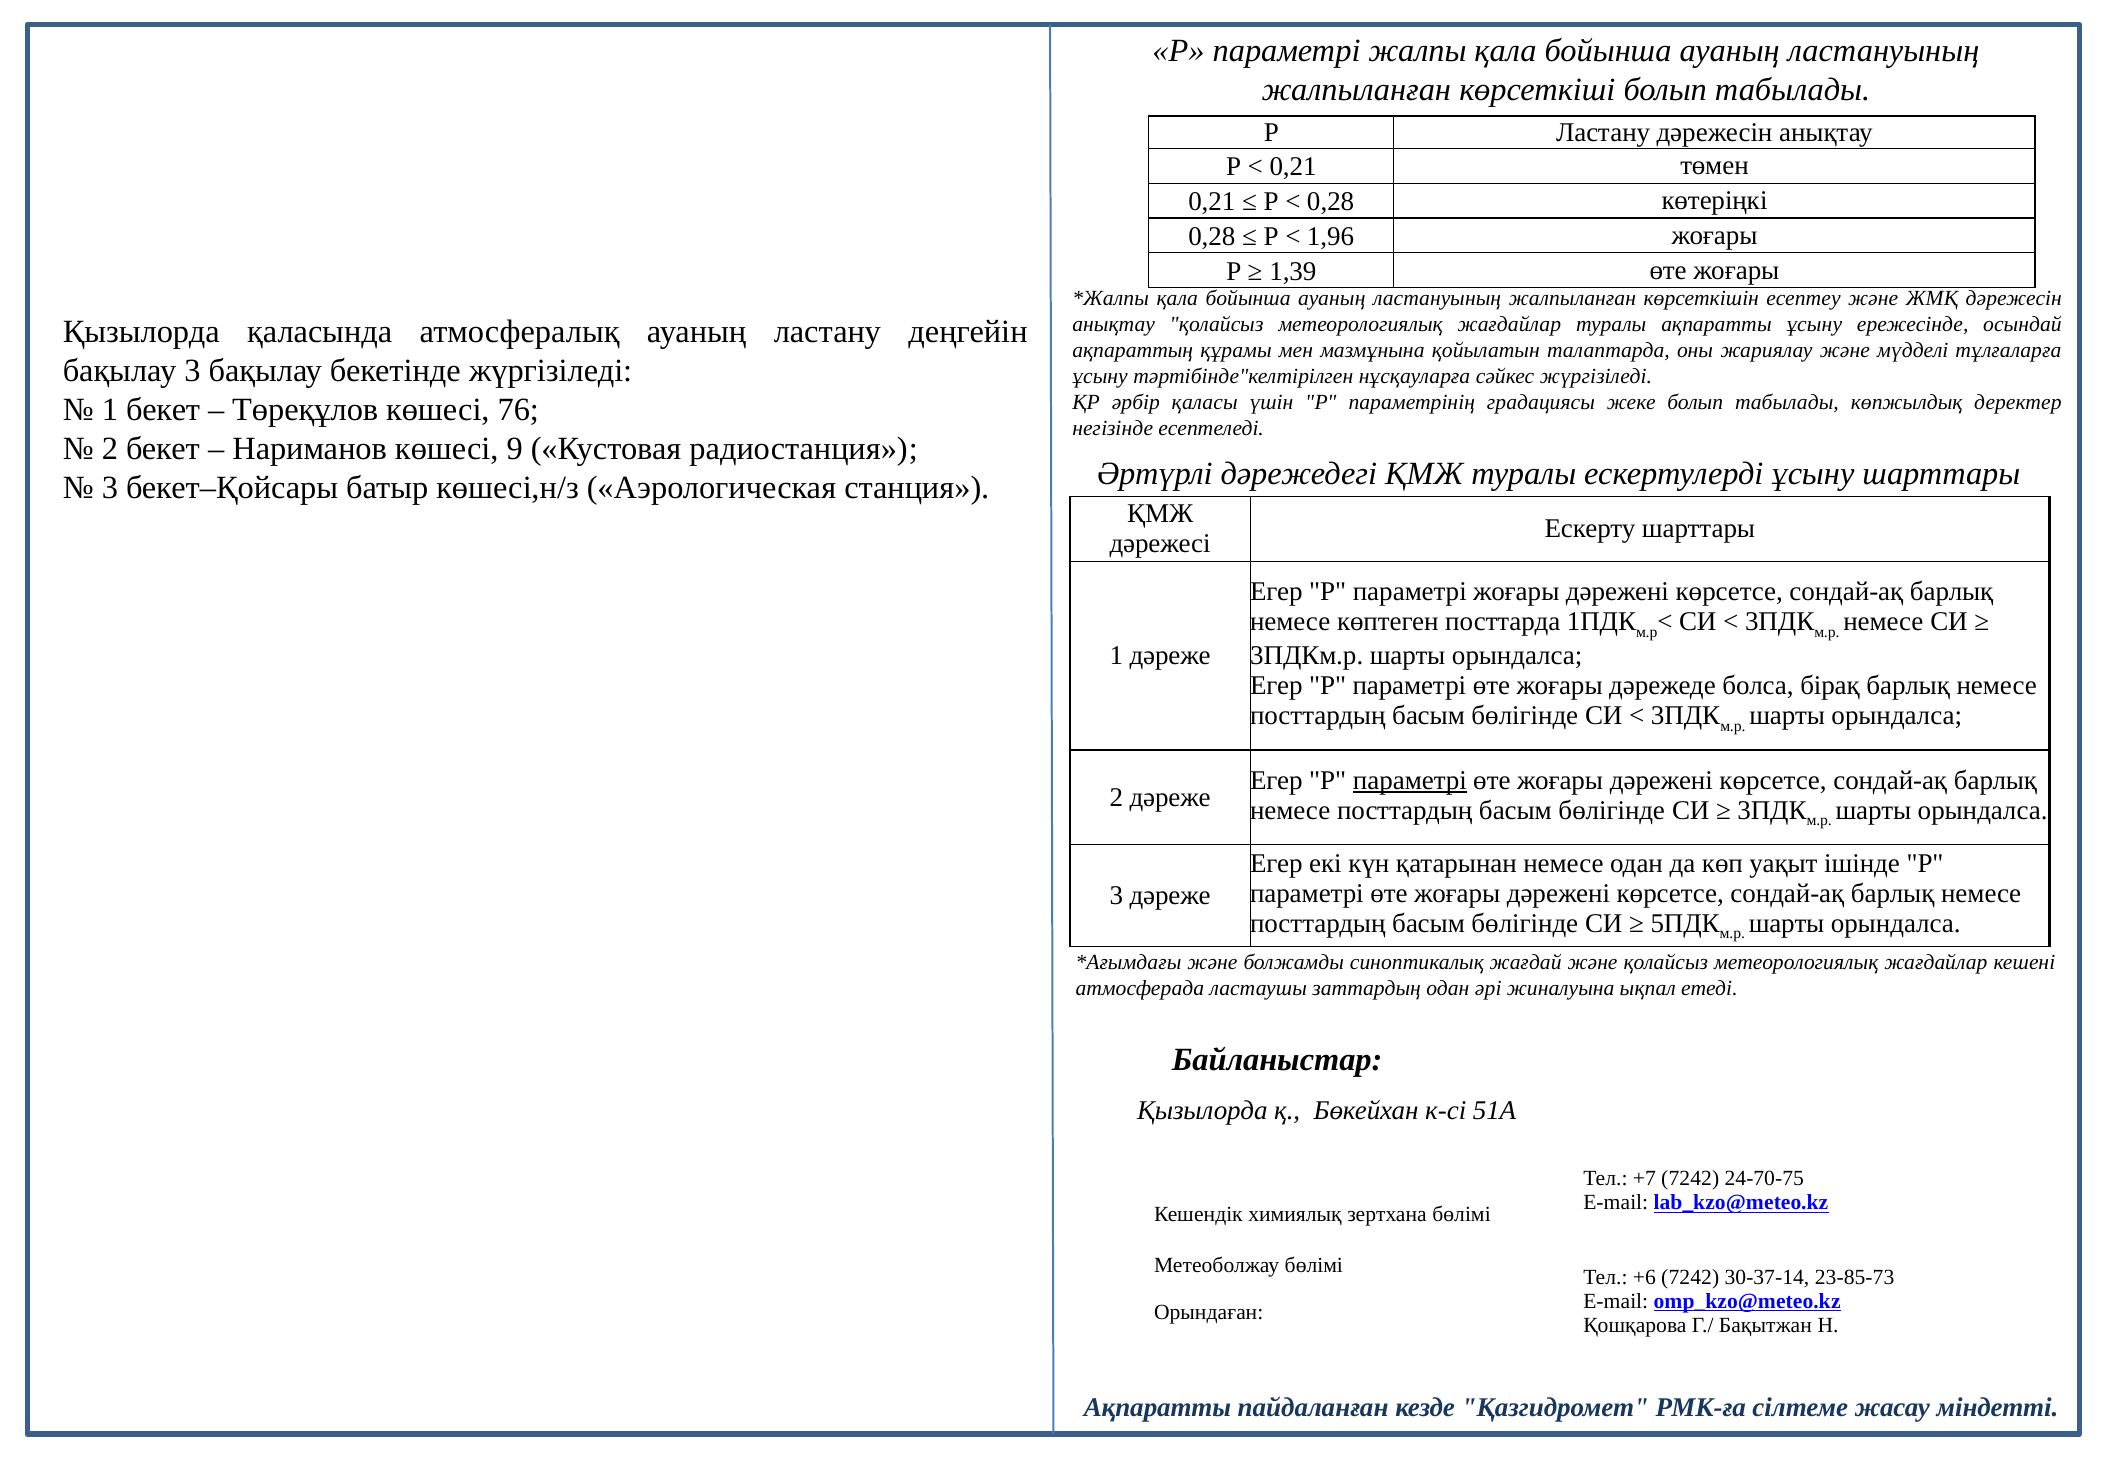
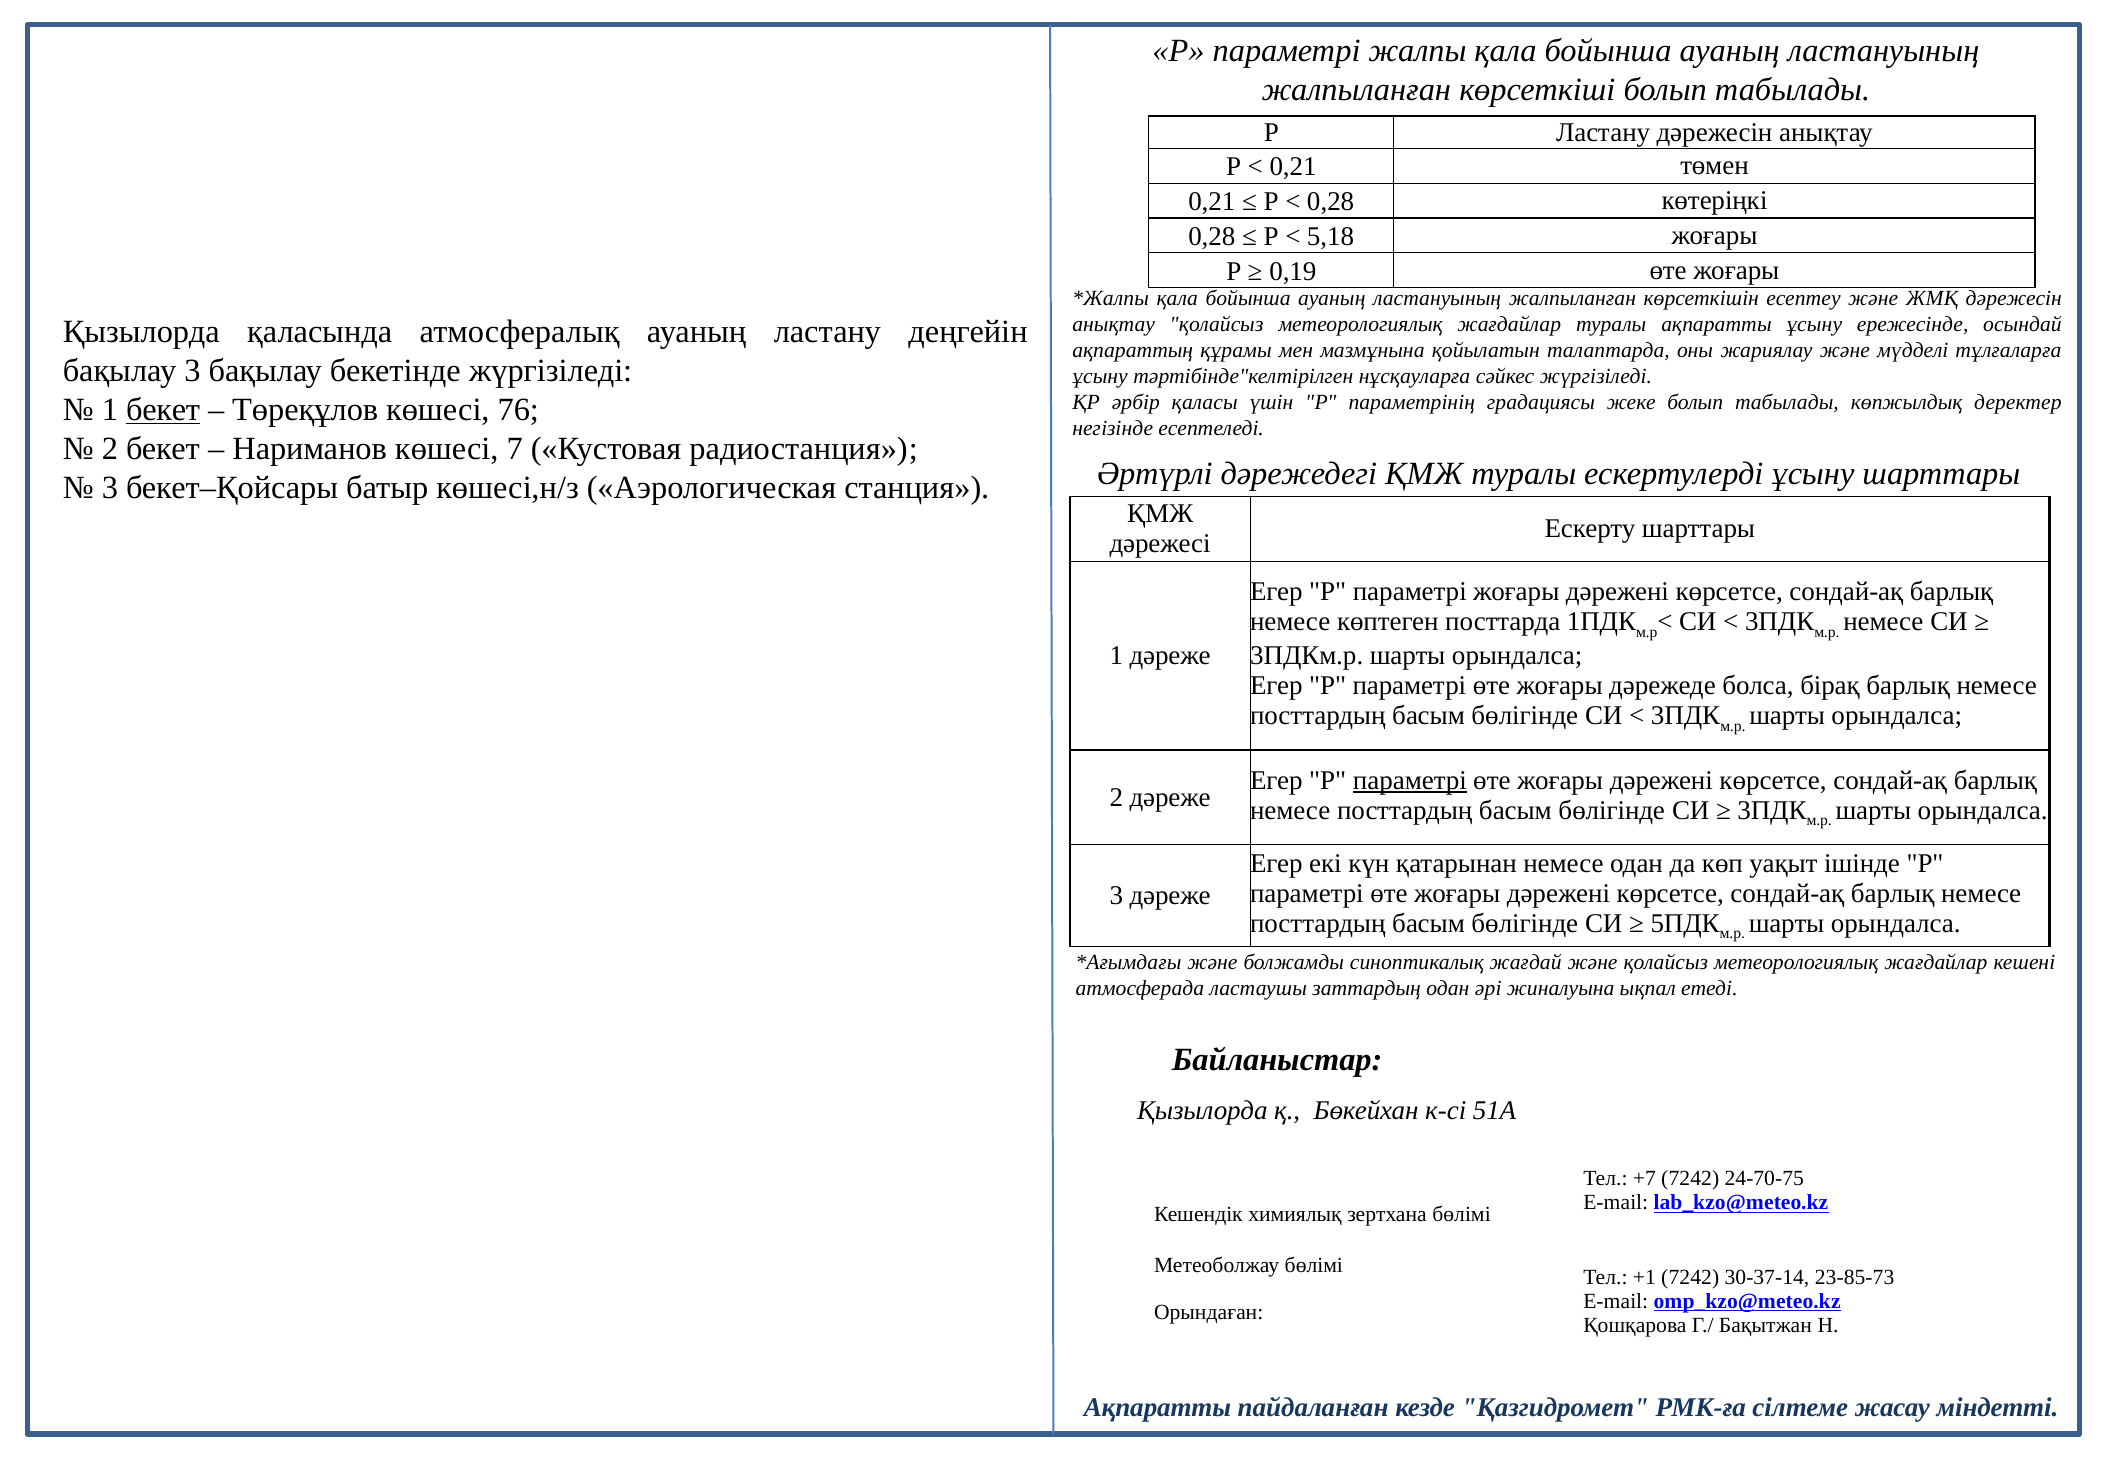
1,96: 1,96 -> 5,18
1,39: 1,39 -> 0,19
бекет at (163, 409) underline: none -> present
9: 9 -> 7
+6: +6 -> +1
